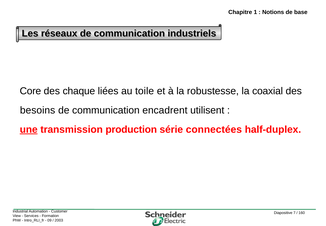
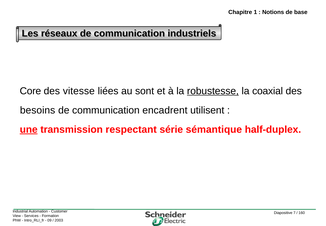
chaque: chaque -> vitesse
toile: toile -> sont
robustesse underline: none -> present
production: production -> respectant
connectées: connectées -> sémantique
